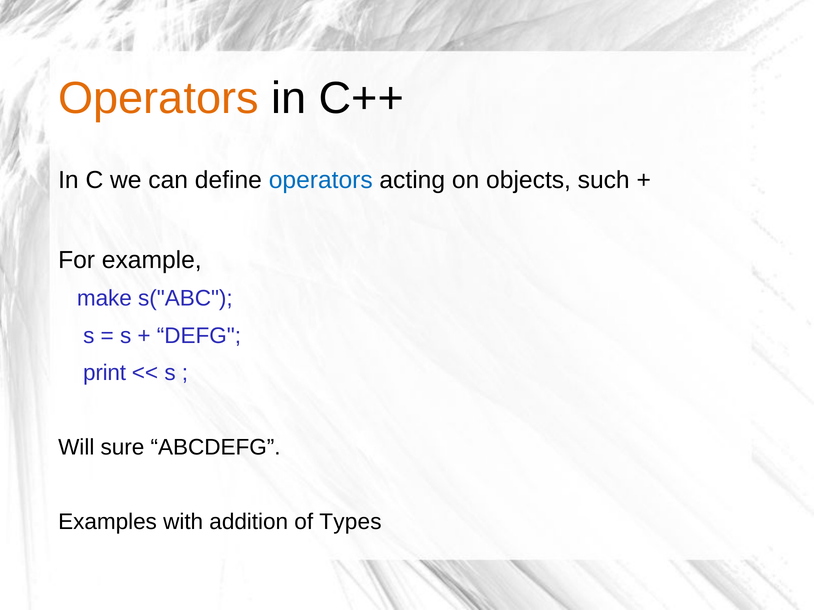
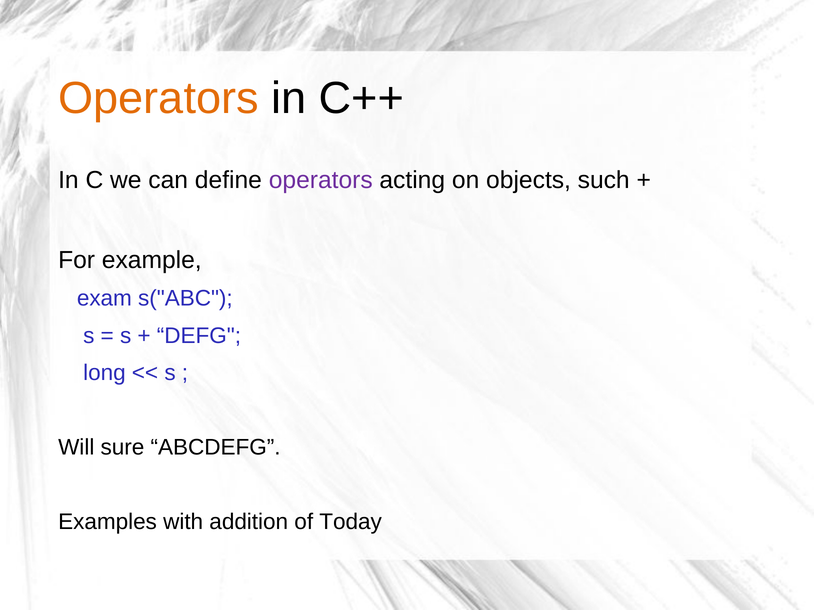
operators at (321, 180) colour: blue -> purple
make: make -> exam
print: print -> long
Types: Types -> Today
